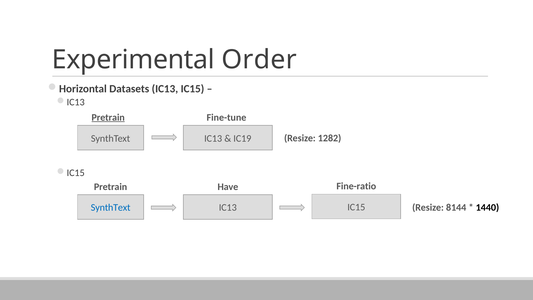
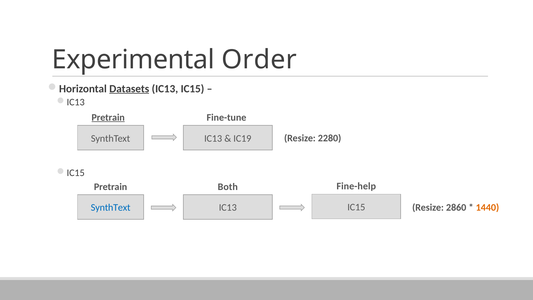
Datasets underline: none -> present
1282: 1282 -> 2280
Fine-ratio: Fine-ratio -> Fine-help
Have: Have -> Both
8144: 8144 -> 2860
1440 colour: black -> orange
